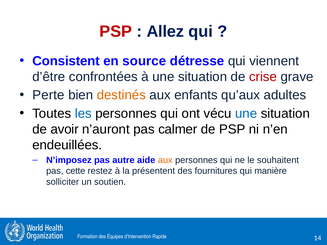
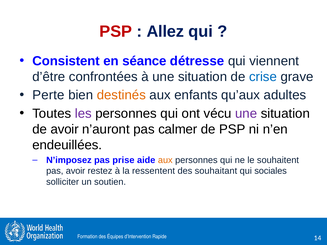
source: source -> séance
crise colour: red -> blue
les colour: blue -> purple
une at (246, 114) colour: blue -> purple
autre: autre -> prise
pas cette: cette -> avoir
présentent: présentent -> ressentent
fournitures: fournitures -> souhaitant
manière: manière -> sociales
